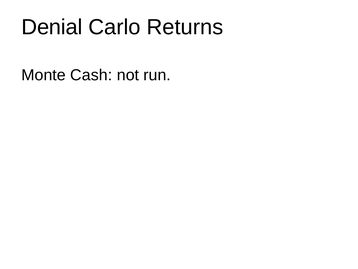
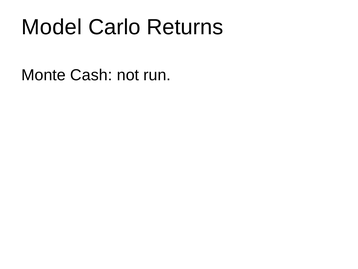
Denial: Denial -> Model
